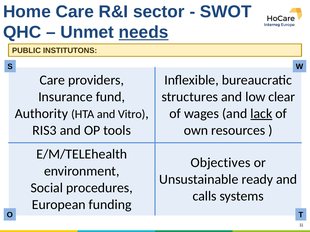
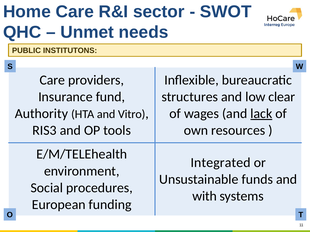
needs underline: present -> none
Objectives: Objectives -> Integrated
ready: ready -> funds
calls: calls -> with
